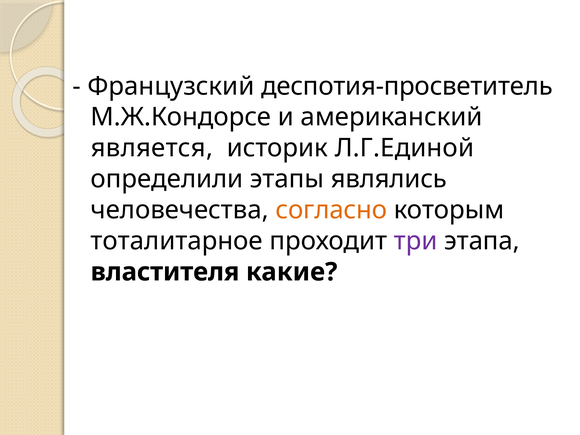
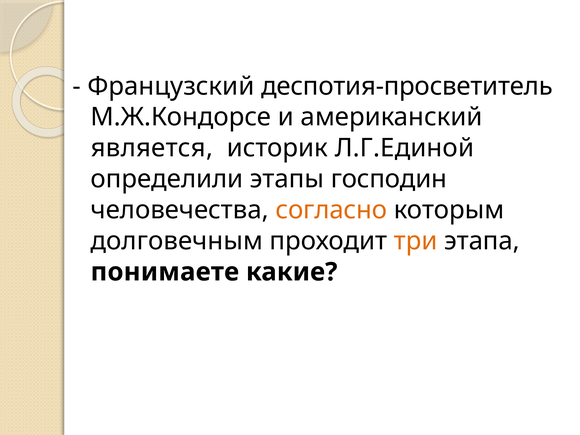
являлись: являлись -> господин
тоталитарное: тоталитарное -> долговечным
три colour: purple -> orange
властителя: властителя -> понимаете
